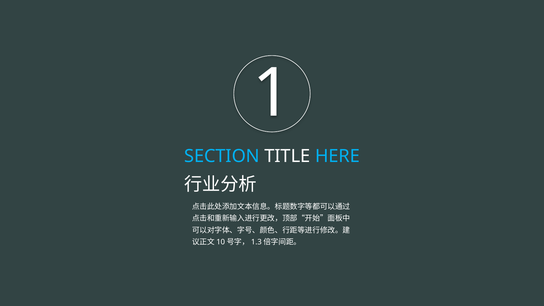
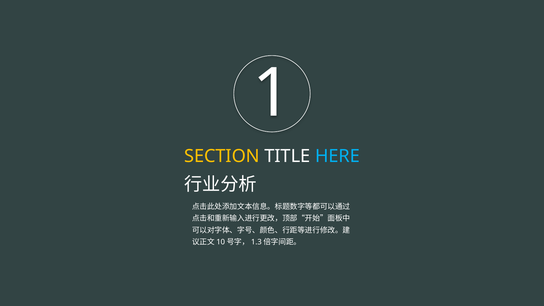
SECTION colour: light blue -> yellow
